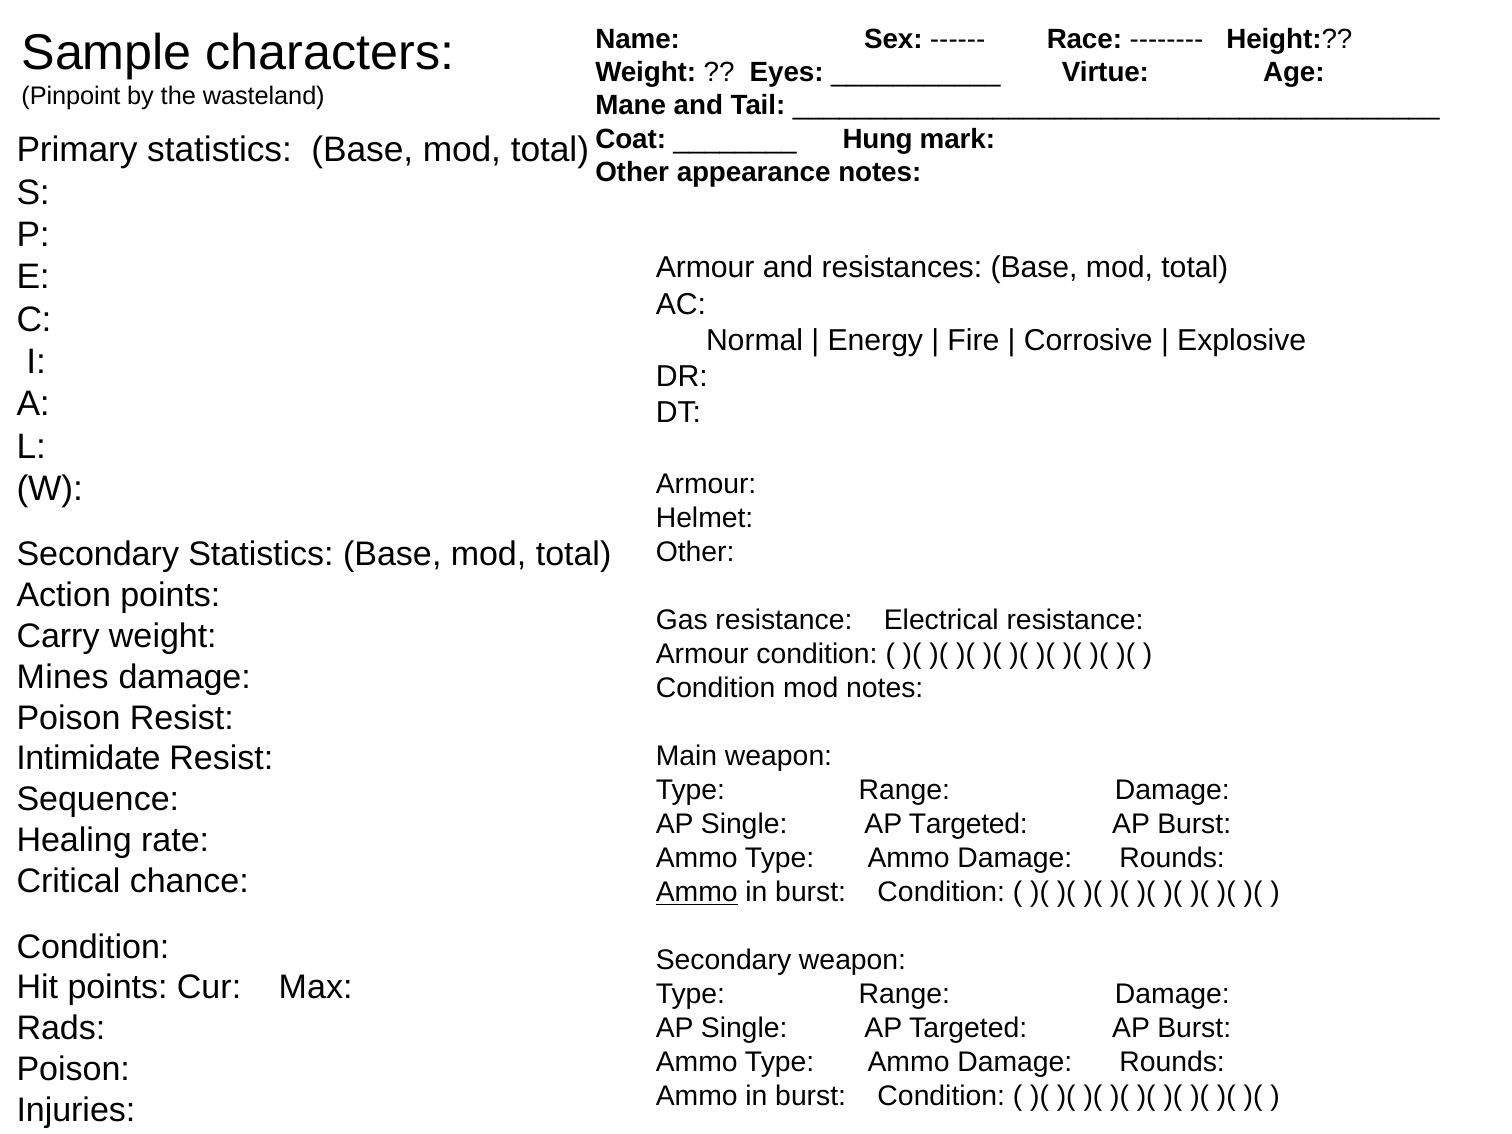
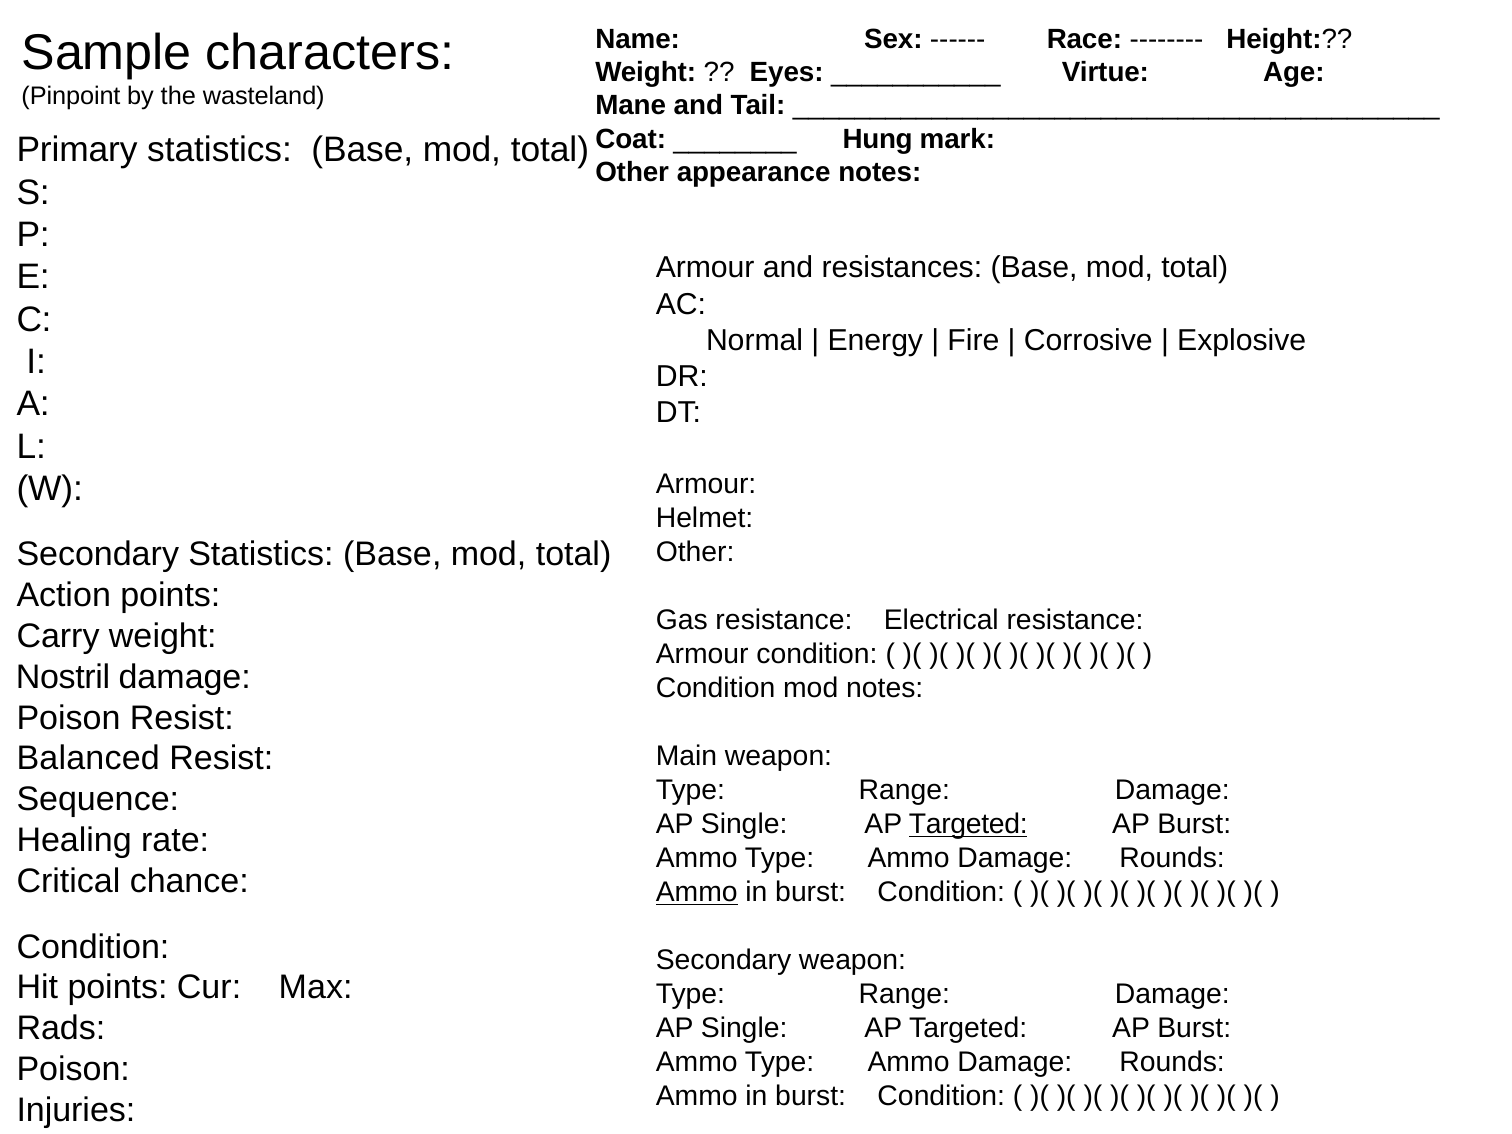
Mines: Mines -> Nostril
Intimidate: Intimidate -> Balanced
Targeted at (968, 824) underline: none -> present
